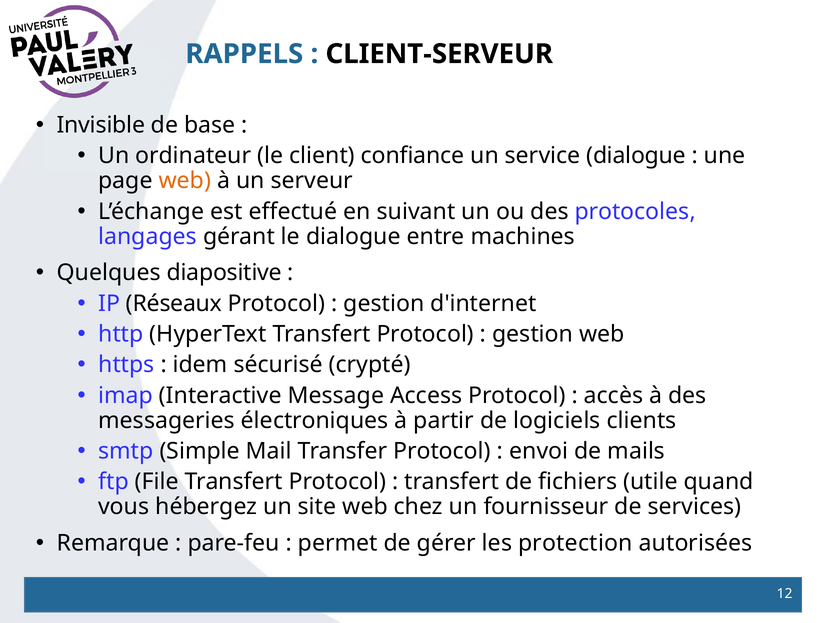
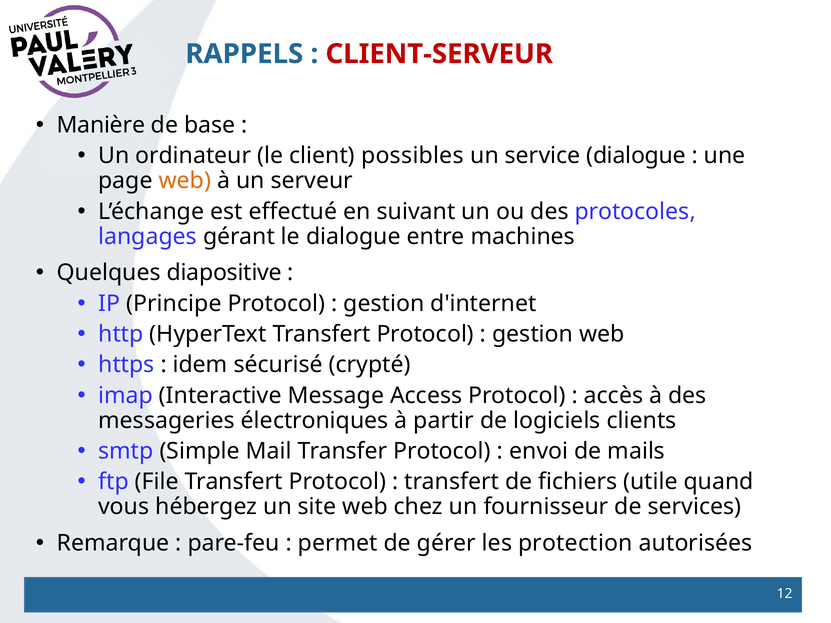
CLIENT-SERVEUR colour: black -> red
Invisible: Invisible -> Manière
confiance: confiance -> possibles
Réseaux: Réseaux -> Principe
